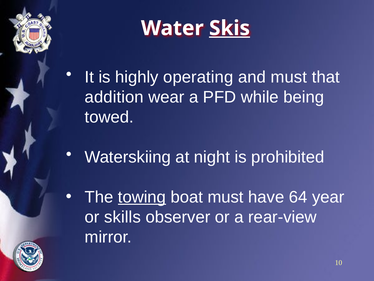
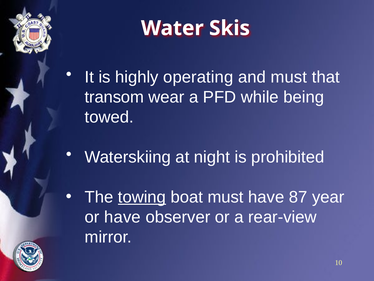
Skis underline: present -> none
addition: addition -> transom
64: 64 -> 87
or skills: skills -> have
